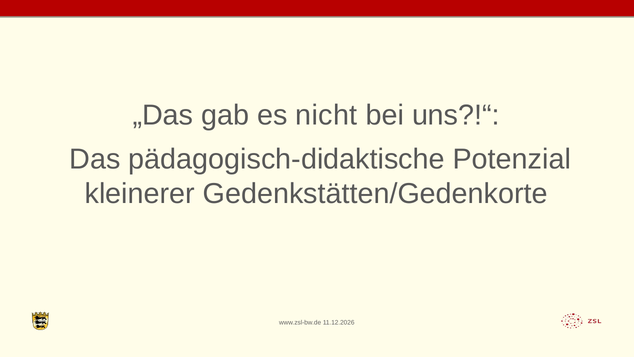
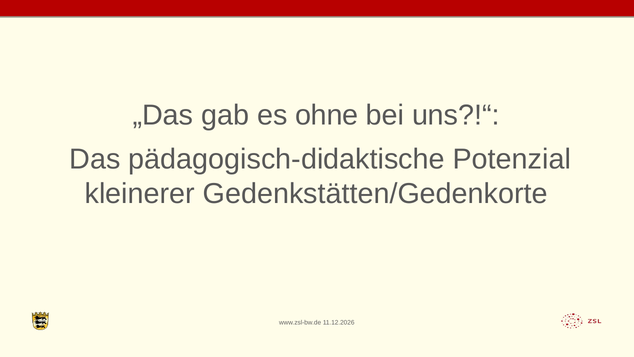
nicht: nicht -> ohne
